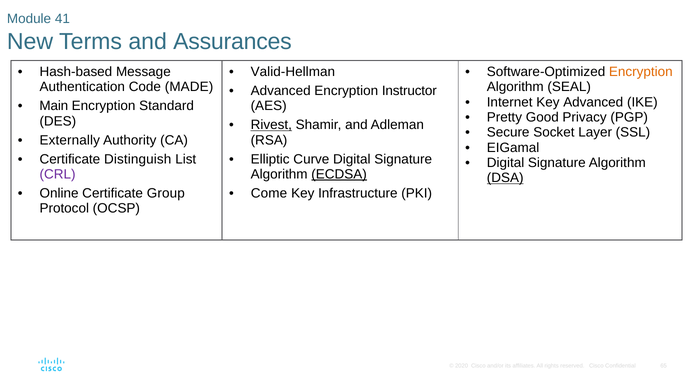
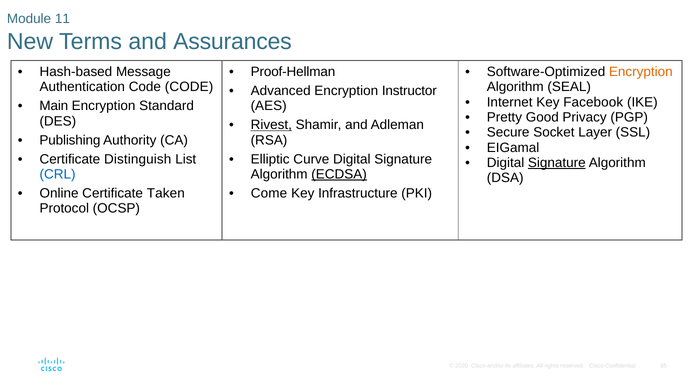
41: 41 -> 11
Valid-Hellman: Valid-Hellman -> Proof-Hellman
Code MADE: MADE -> CODE
Key Advanced: Advanced -> Facebook
Externally: Externally -> Publishing
Signature at (557, 163) underline: none -> present
CRL colour: purple -> blue
DSA underline: present -> none
Group: Group -> Taken
